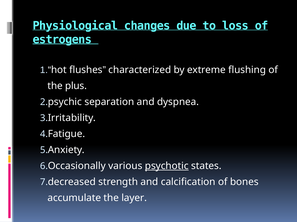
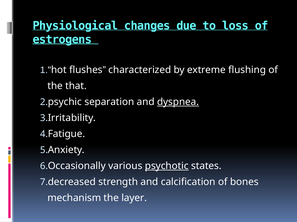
plus: plus -> that
dyspnea underline: none -> present
accumulate: accumulate -> mechanism
